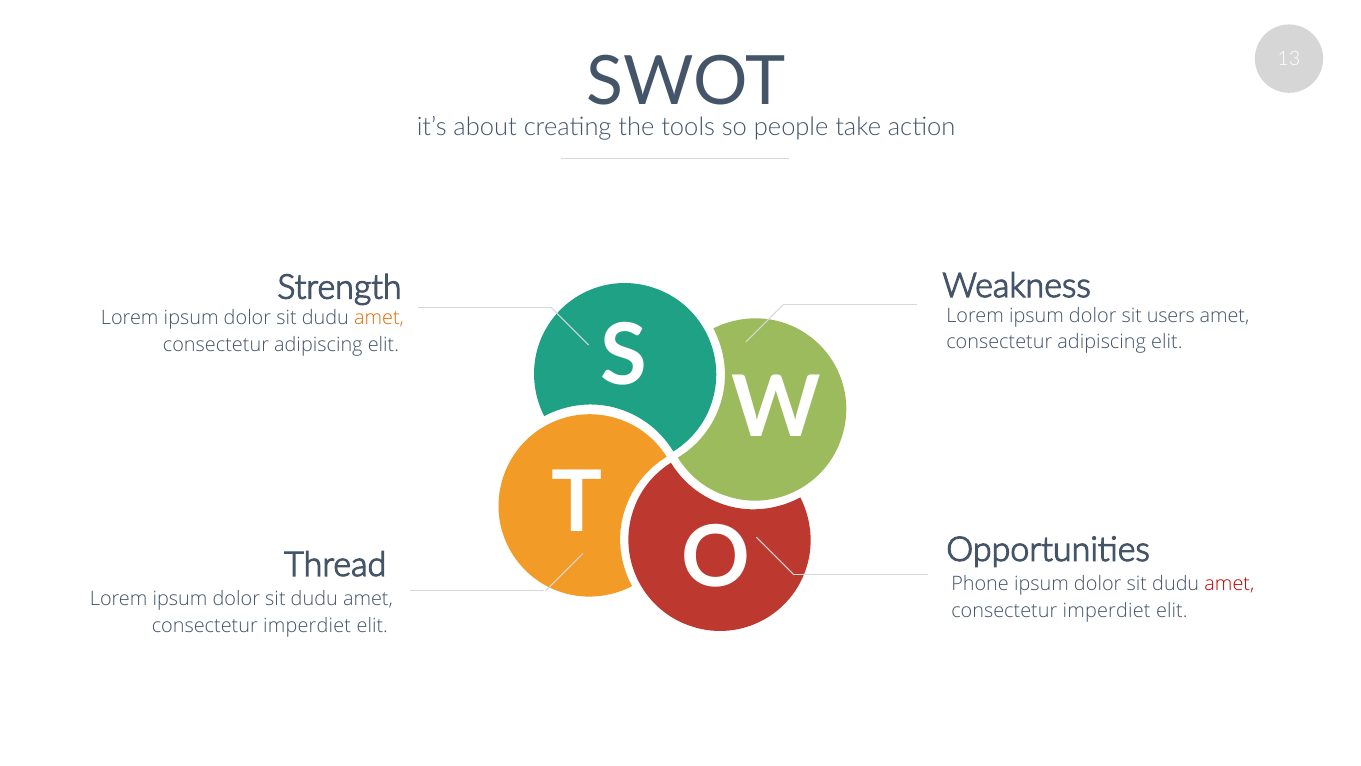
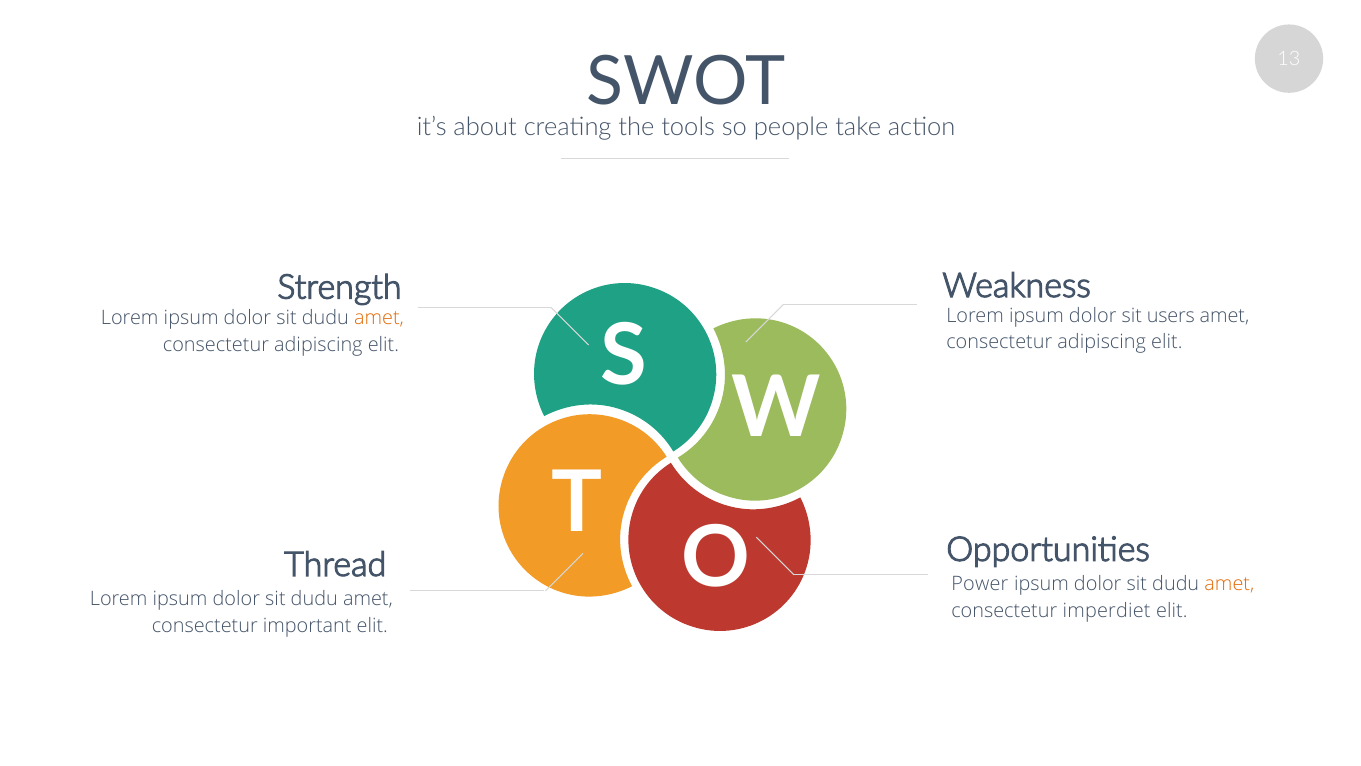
Phone: Phone -> Power
amet at (1229, 584) colour: red -> orange
imperdiet at (307, 625): imperdiet -> important
